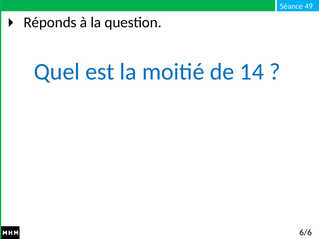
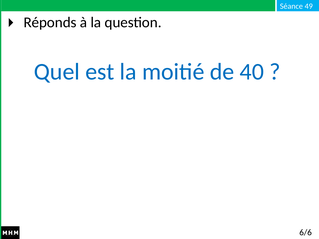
14: 14 -> 40
